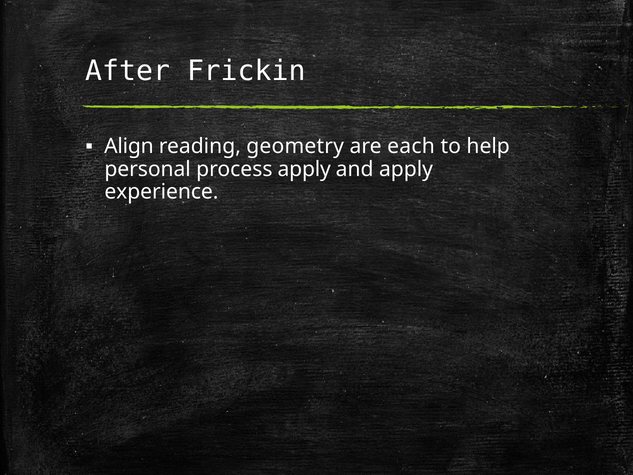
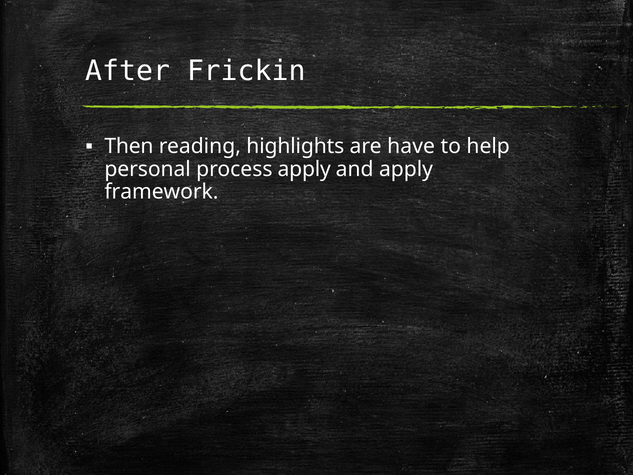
Align: Align -> Then
geometry: geometry -> highlights
each: each -> have
experience: experience -> framework
